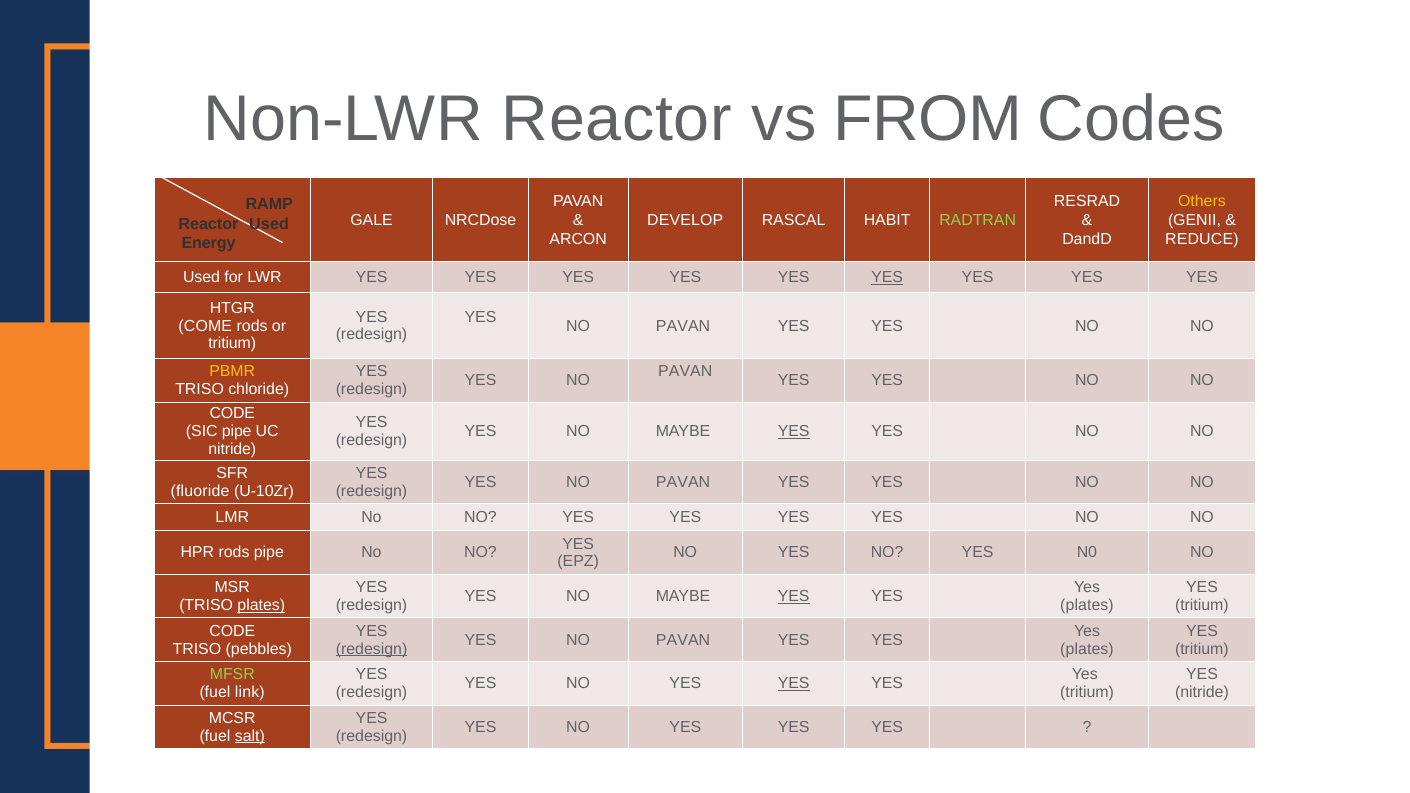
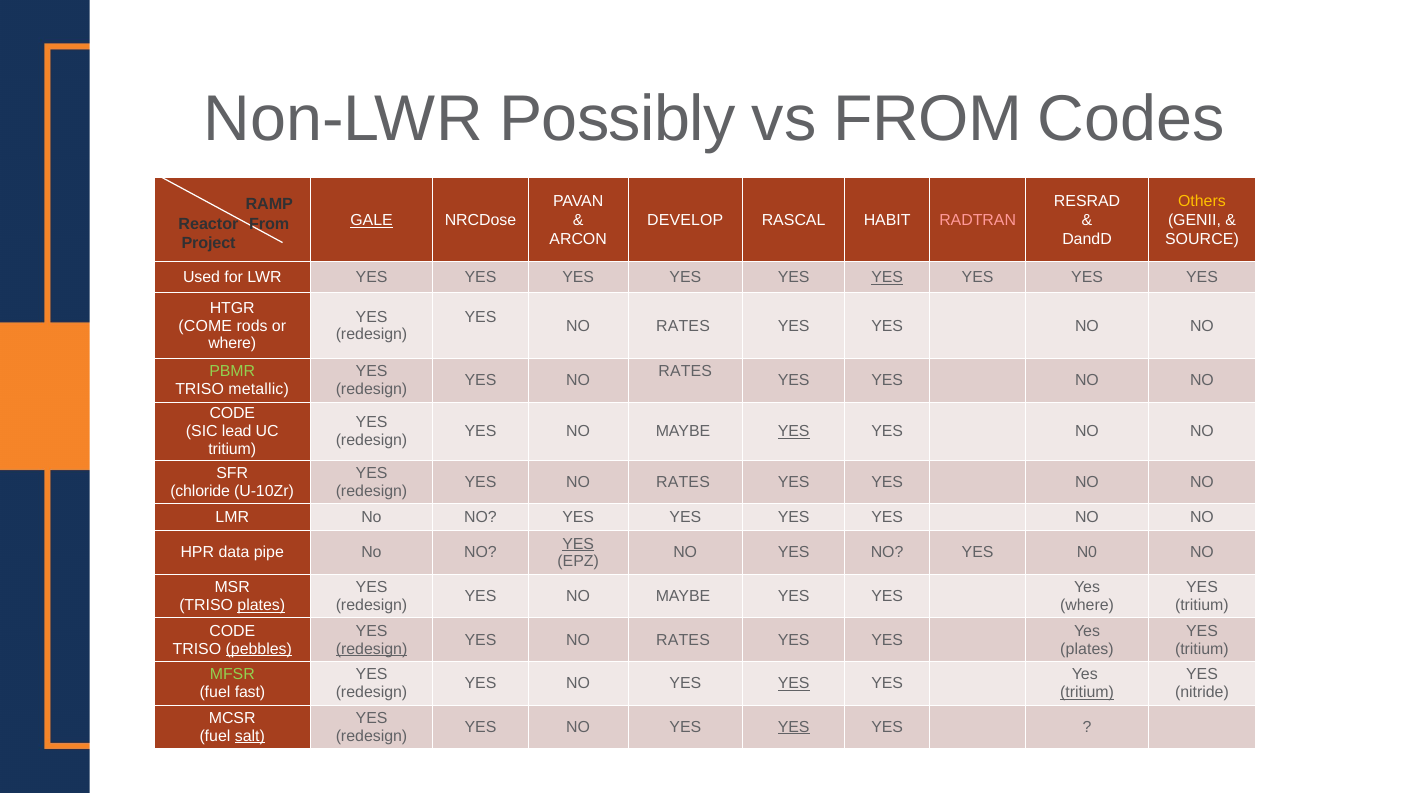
Non-LWR Reactor: Reactor -> Possibly
GALE underline: none -> present
RADTRAN colour: light green -> pink
Used at (269, 224): Used -> From
REDUCE: REDUCE -> SOURCE
Energy: Energy -> Project
PAVAN at (683, 326): PAVAN -> RATES
tritium at (232, 344): tritium -> where
PBMR colour: yellow -> light green
PAVAN at (685, 372): PAVAN -> RATES
chloride: chloride -> metallic
SIC pipe: pipe -> lead
nitride at (232, 449): nitride -> tritium
PAVAN at (683, 482): PAVAN -> RATES
fluoride: fluoride -> chloride
YES at (578, 544) underline: none -> present
HPR rods: rods -> data
YES at (794, 596) underline: present -> none
plates at (1087, 605): plates -> where
PAVAN at (683, 640): PAVAN -> RATES
pebbles underline: none -> present
link: link -> fast
tritium at (1087, 692) underline: none -> present
YES at (794, 727) underline: none -> present
